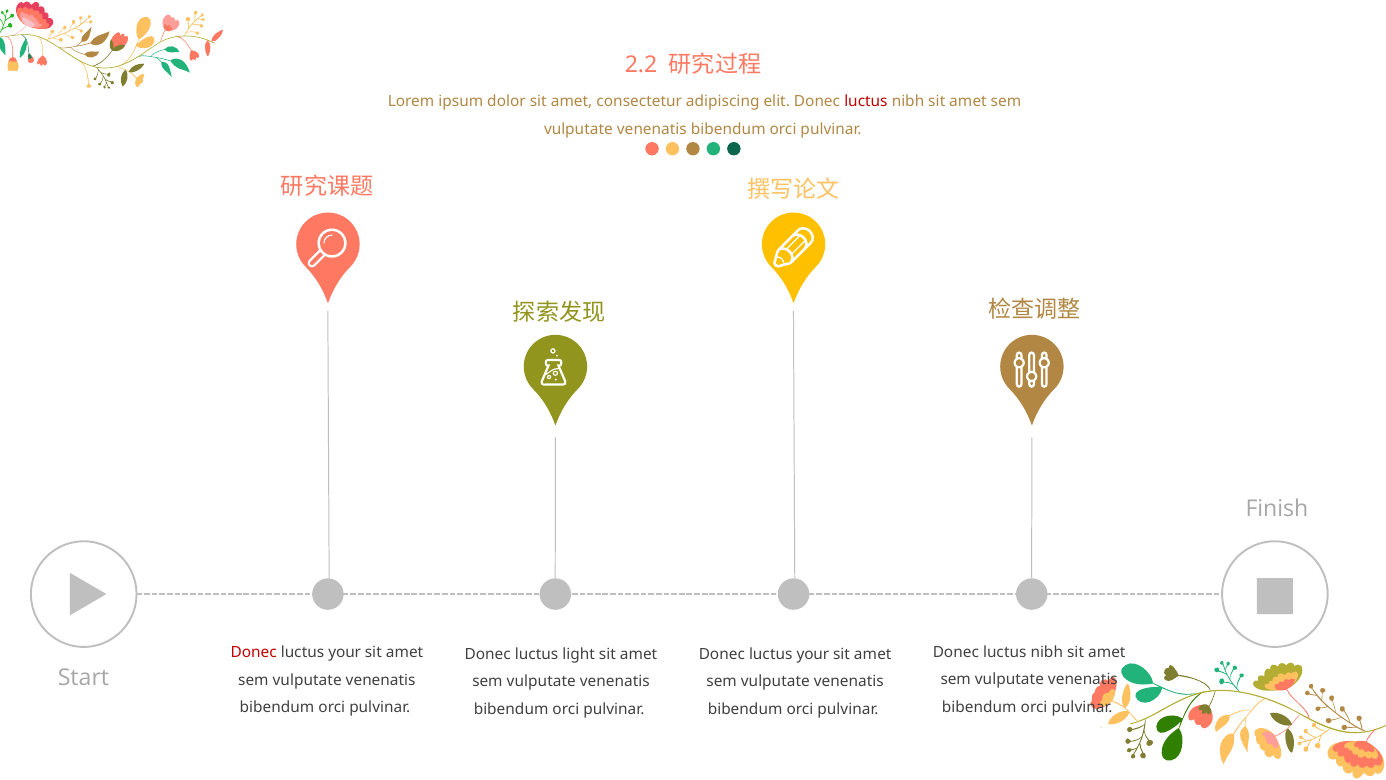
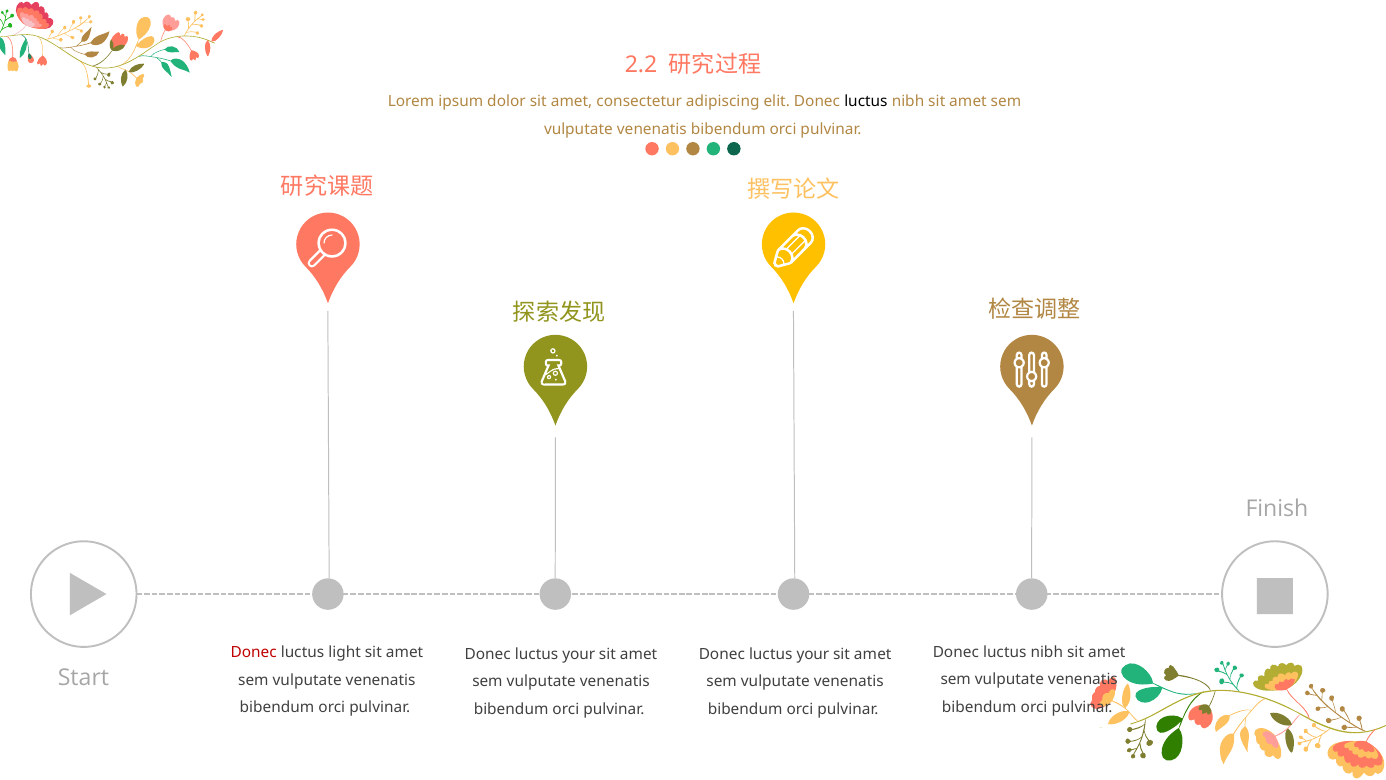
luctus at (866, 102) colour: red -> black
your at (345, 652): your -> light
light at (579, 654): light -> your
